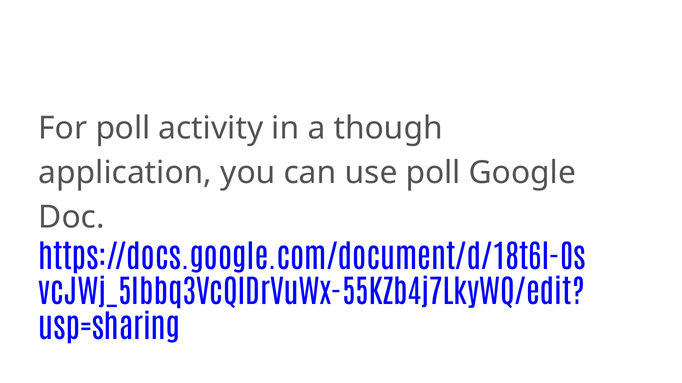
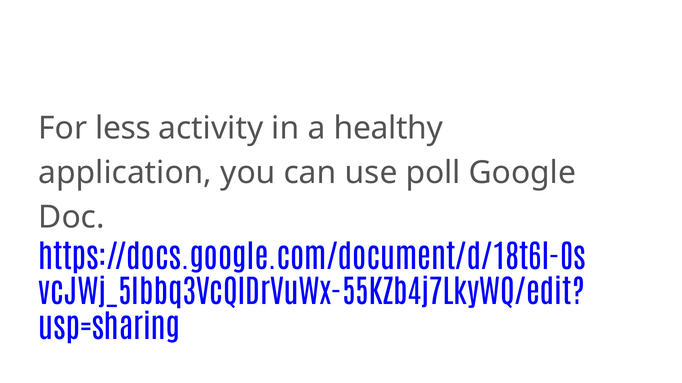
For poll: poll -> less
though: though -> healthy
